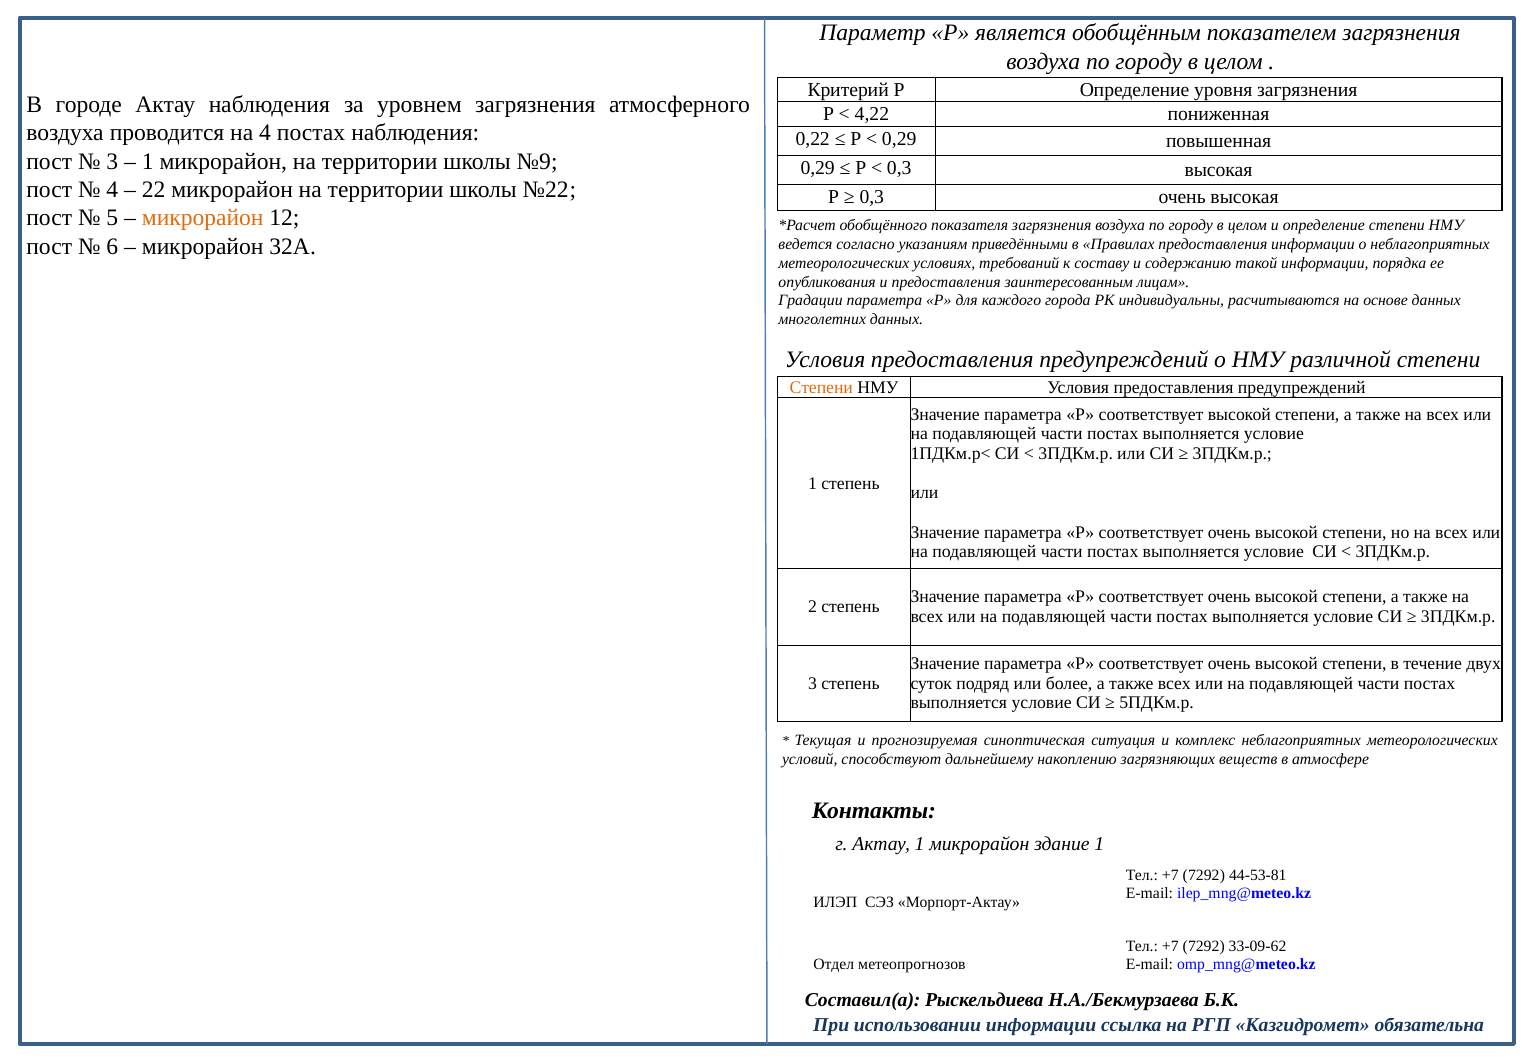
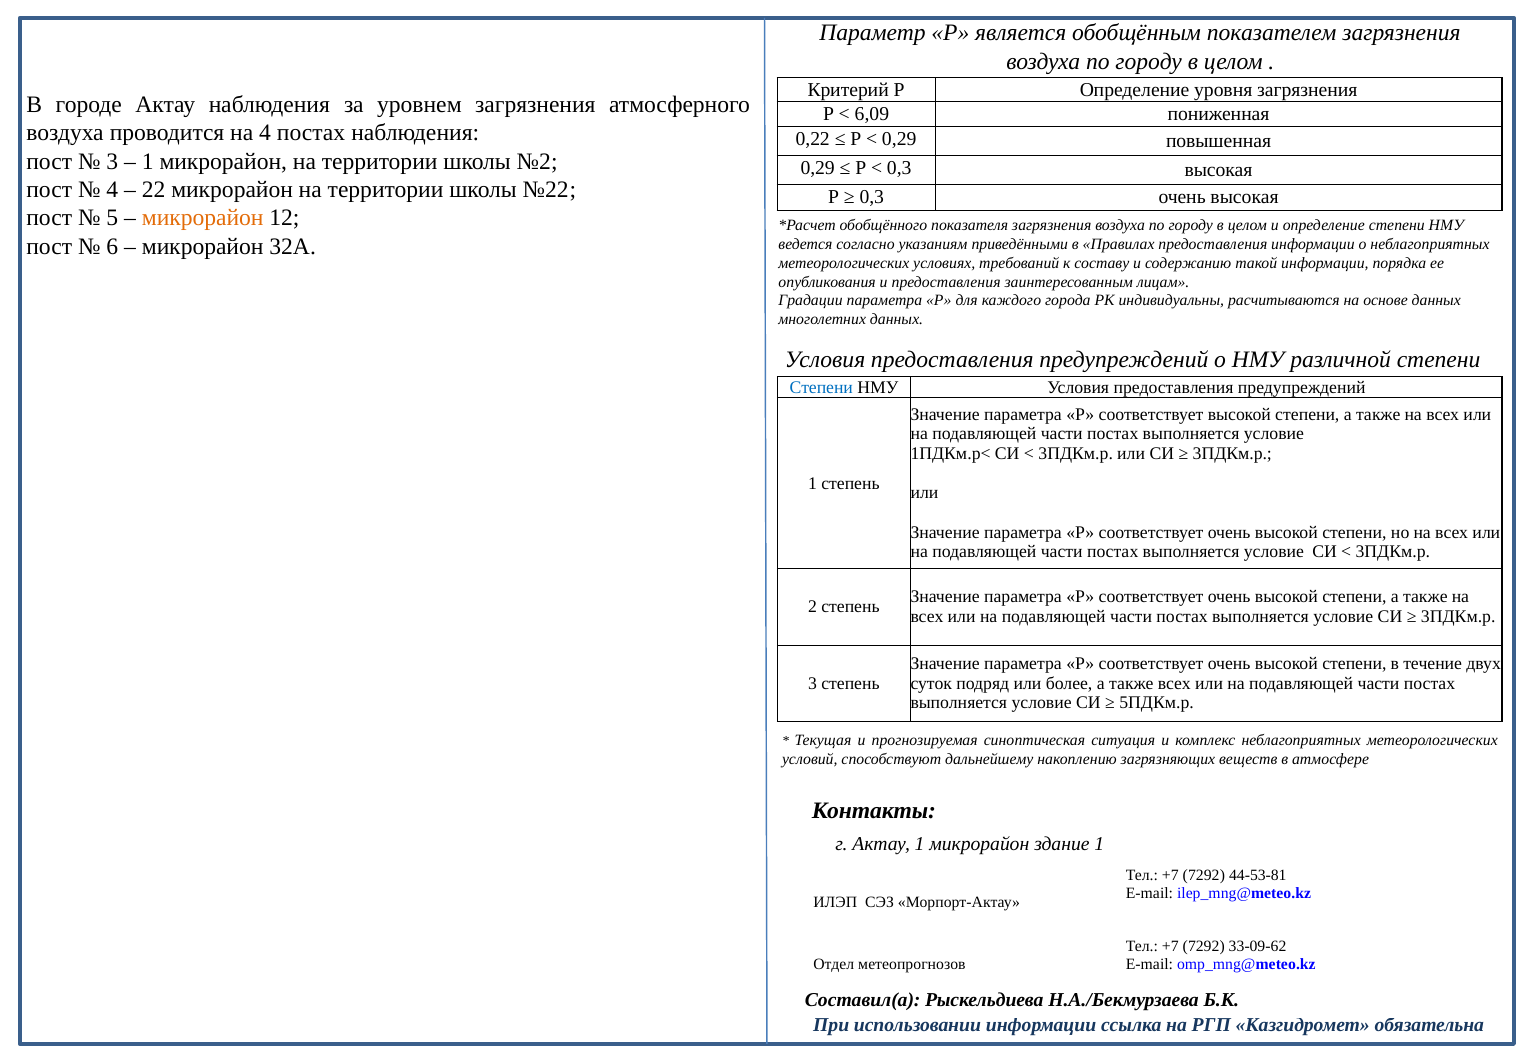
4,22: 4,22 -> 6,09
№9: №9 -> №2
Степени at (821, 387) colour: orange -> blue
